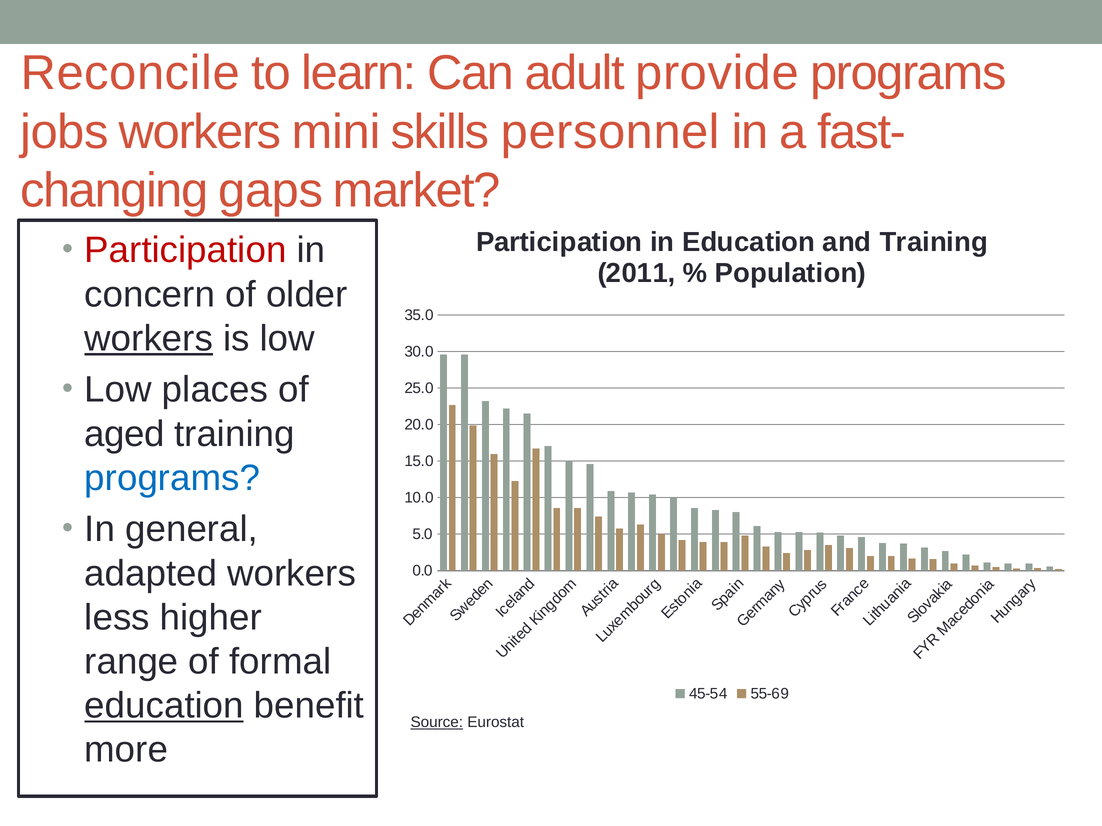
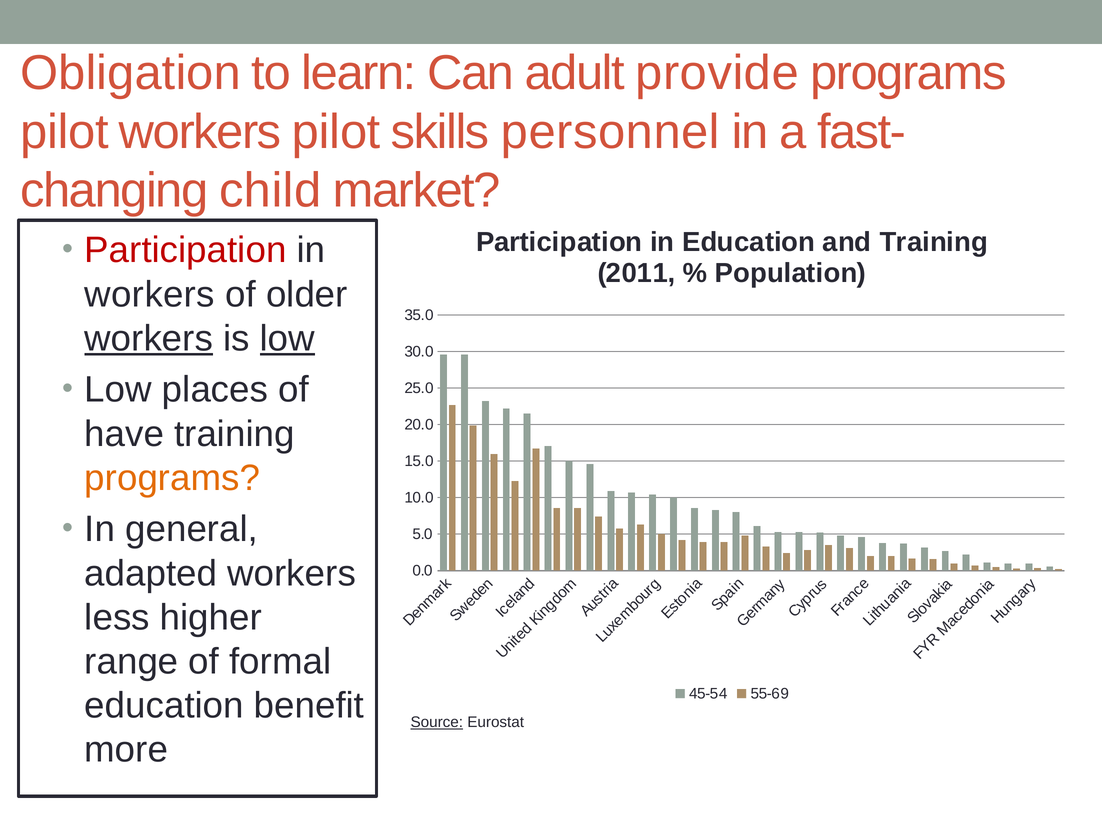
Reconcile: Reconcile -> Obligation
jobs at (64, 132): jobs -> pilot
workers mini: mini -> pilot
gaps: gaps -> child
concern at (150, 295): concern -> workers
low at (287, 339) underline: none -> present
aged: aged -> have
programs at (172, 478) colour: blue -> orange
education at (164, 706) underline: present -> none
